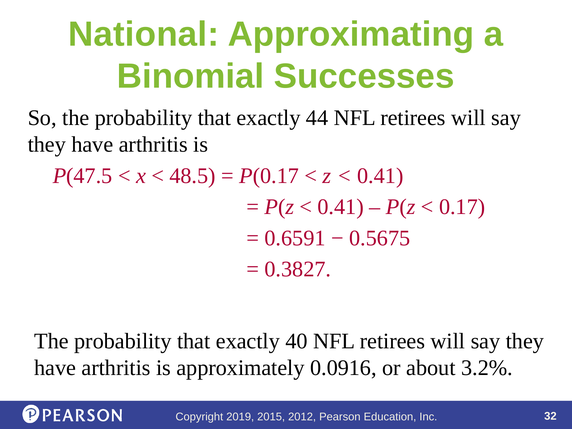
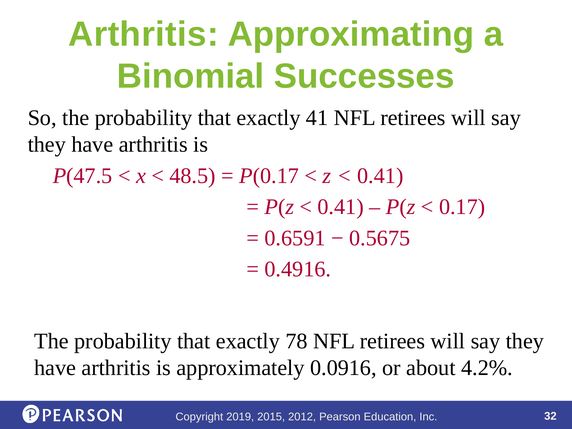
National at (144, 34): National -> Arthritis
44: 44 -> 41
0.3827: 0.3827 -> 0.4916
40: 40 -> 78
3.2%: 3.2% -> 4.2%
